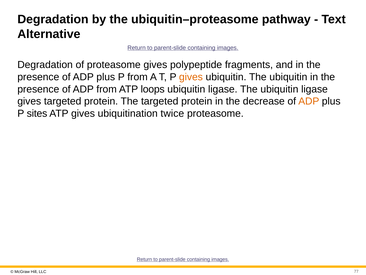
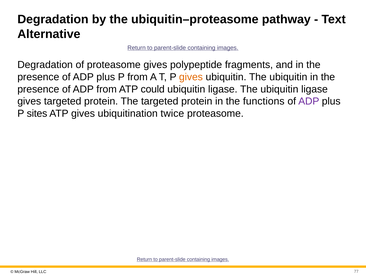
loops: loops -> could
decrease: decrease -> functions
ADP at (309, 101) colour: orange -> purple
